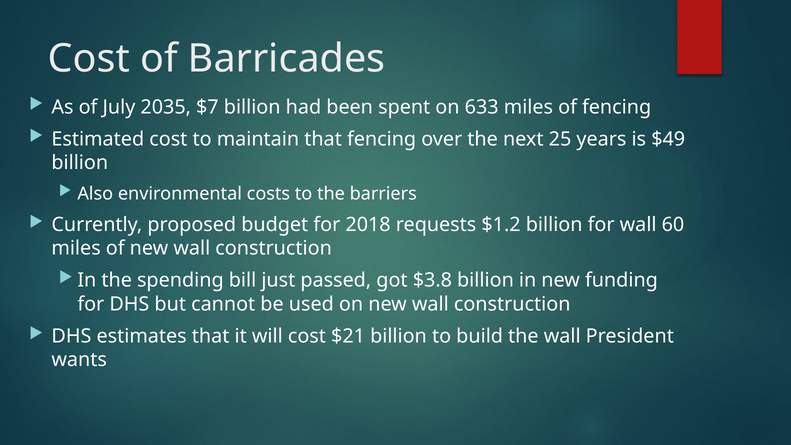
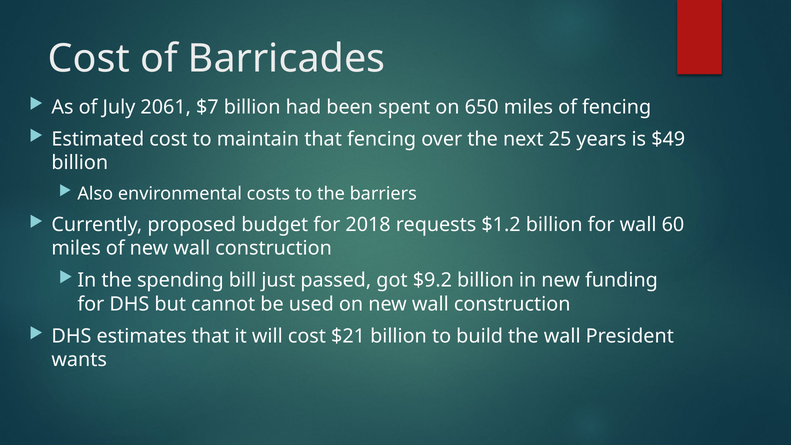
2035: 2035 -> 2061
633: 633 -> 650
$3.8: $3.8 -> $9.2
